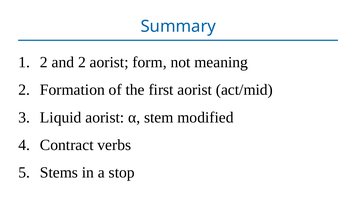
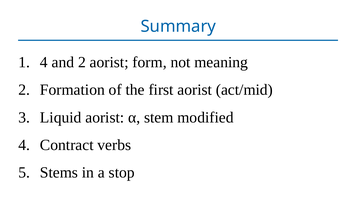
1 2: 2 -> 4
